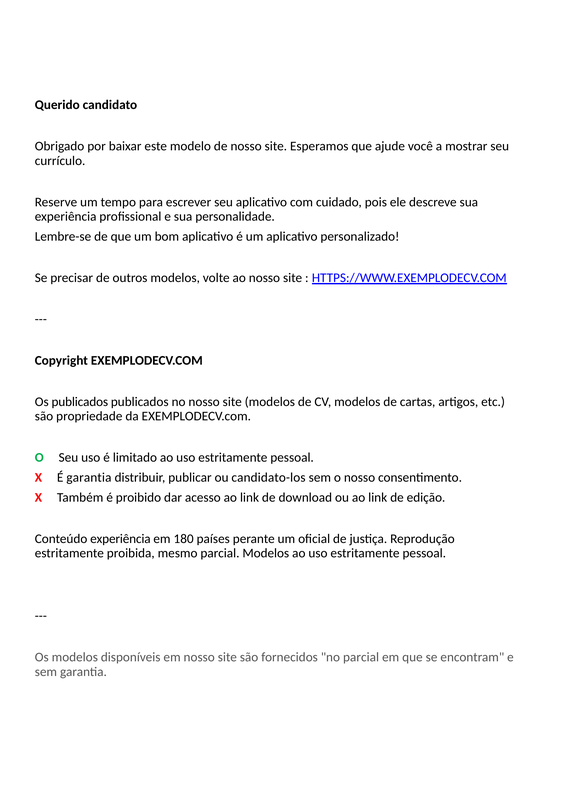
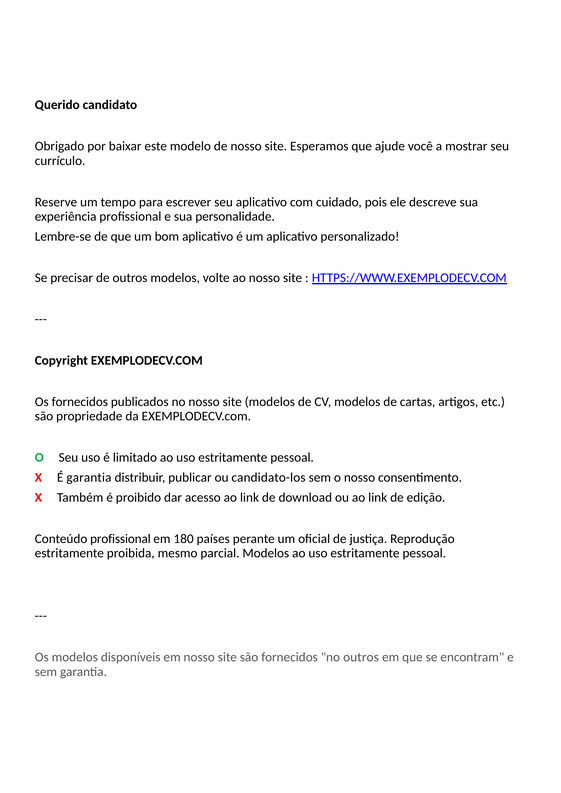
Os publicados: publicados -> fornecidos
Conteúdo experiência: experiência -> profissional
no parcial: parcial -> outros
